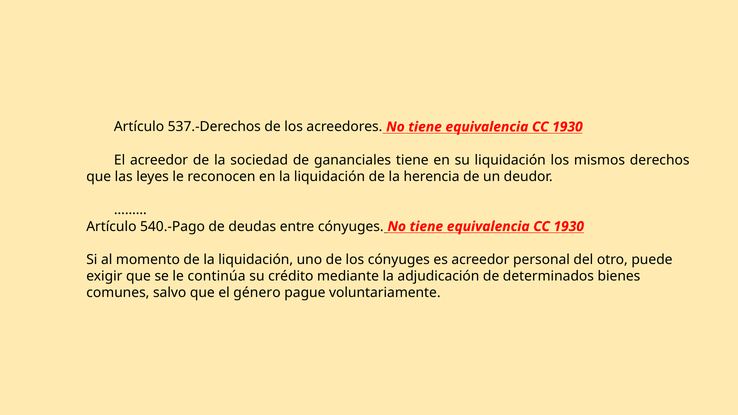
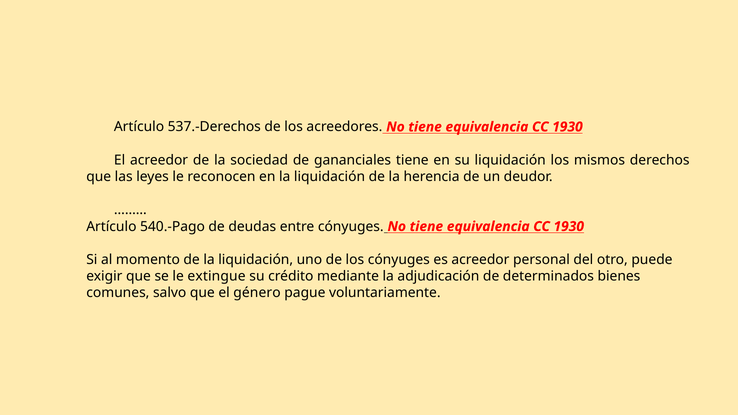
continúa: continúa -> extingue
